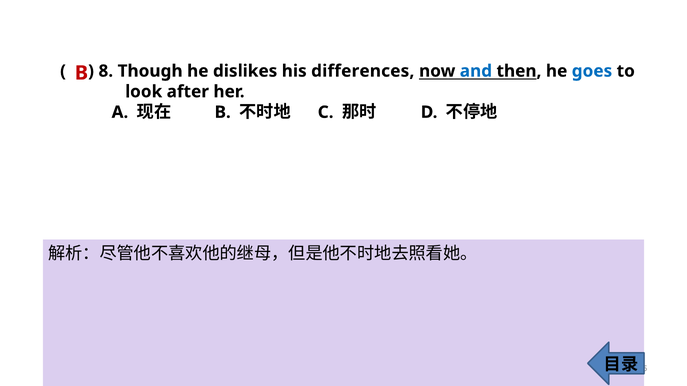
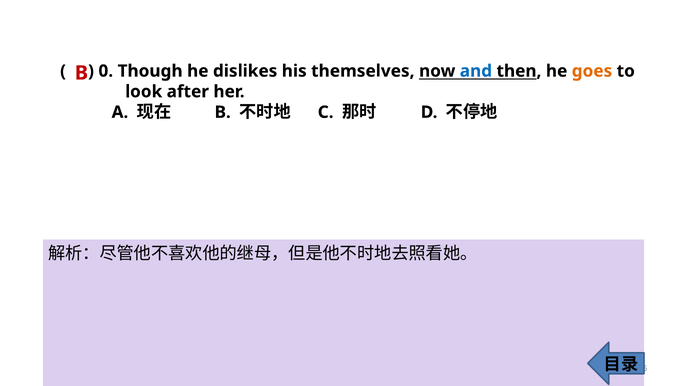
8: 8 -> 0
differences: differences -> themselves
goes colour: blue -> orange
